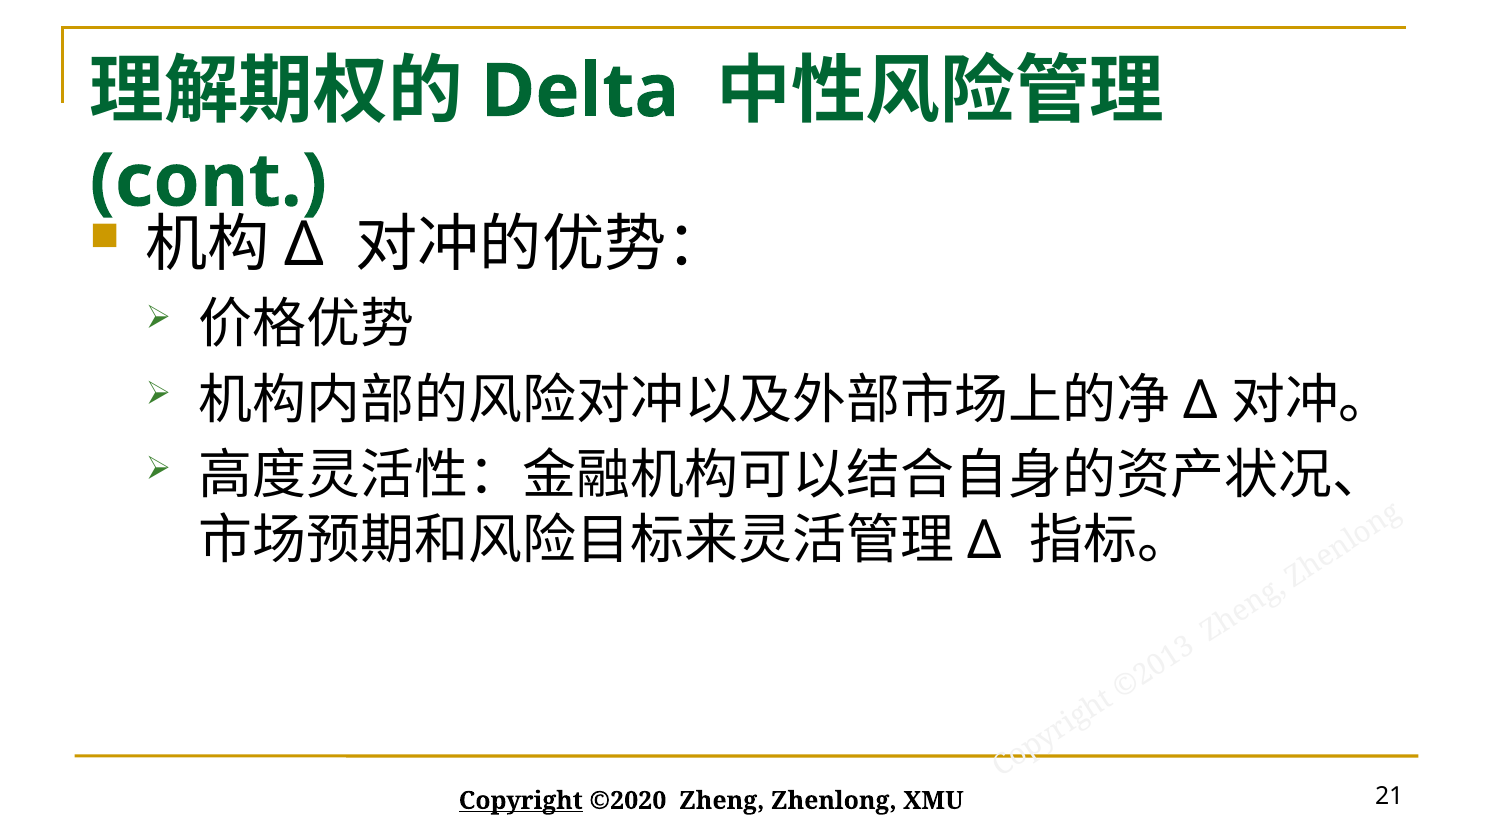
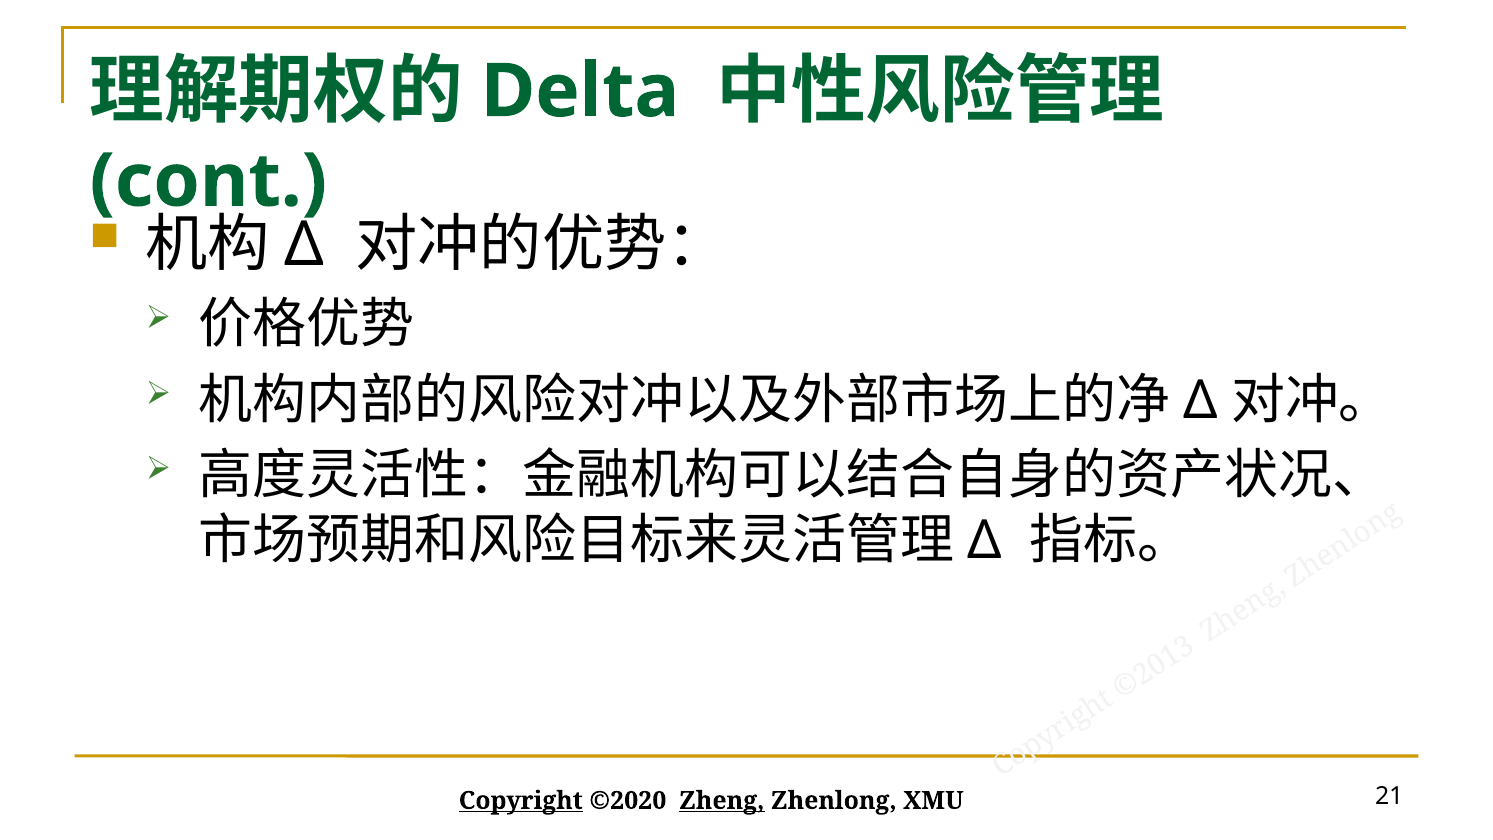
Zheng underline: none -> present
